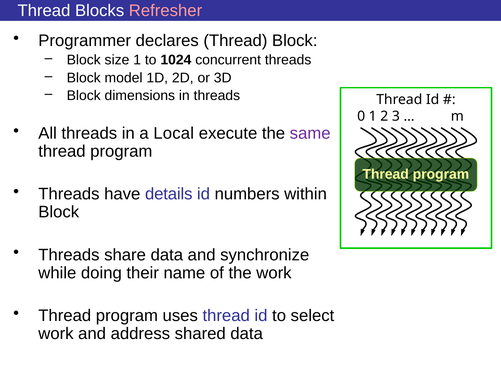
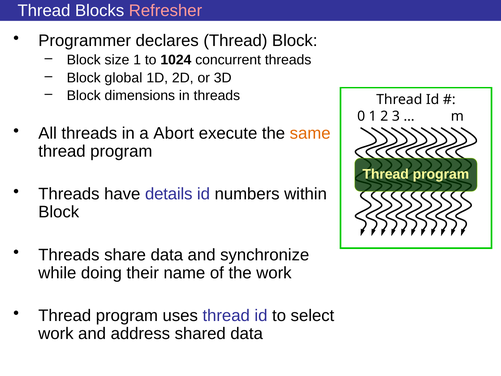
model: model -> global
Local: Local -> Abort
same colour: purple -> orange
